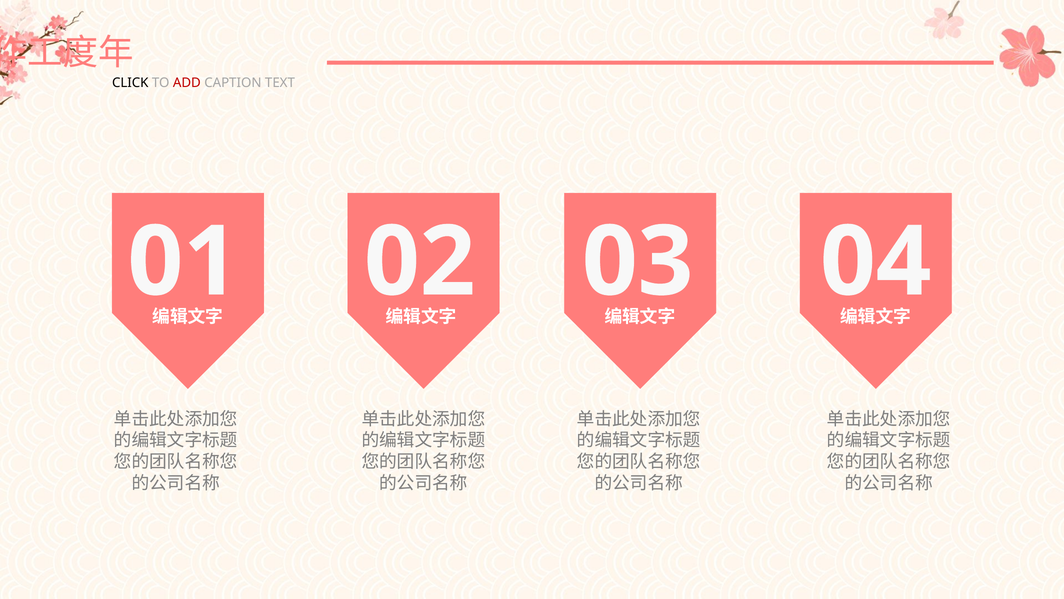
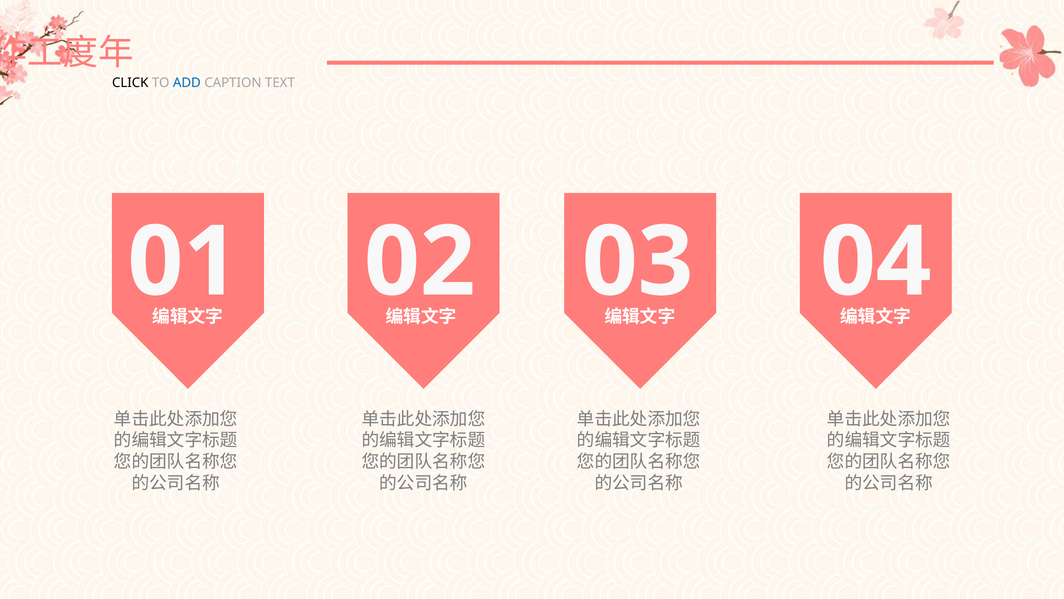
ADD colour: red -> blue
